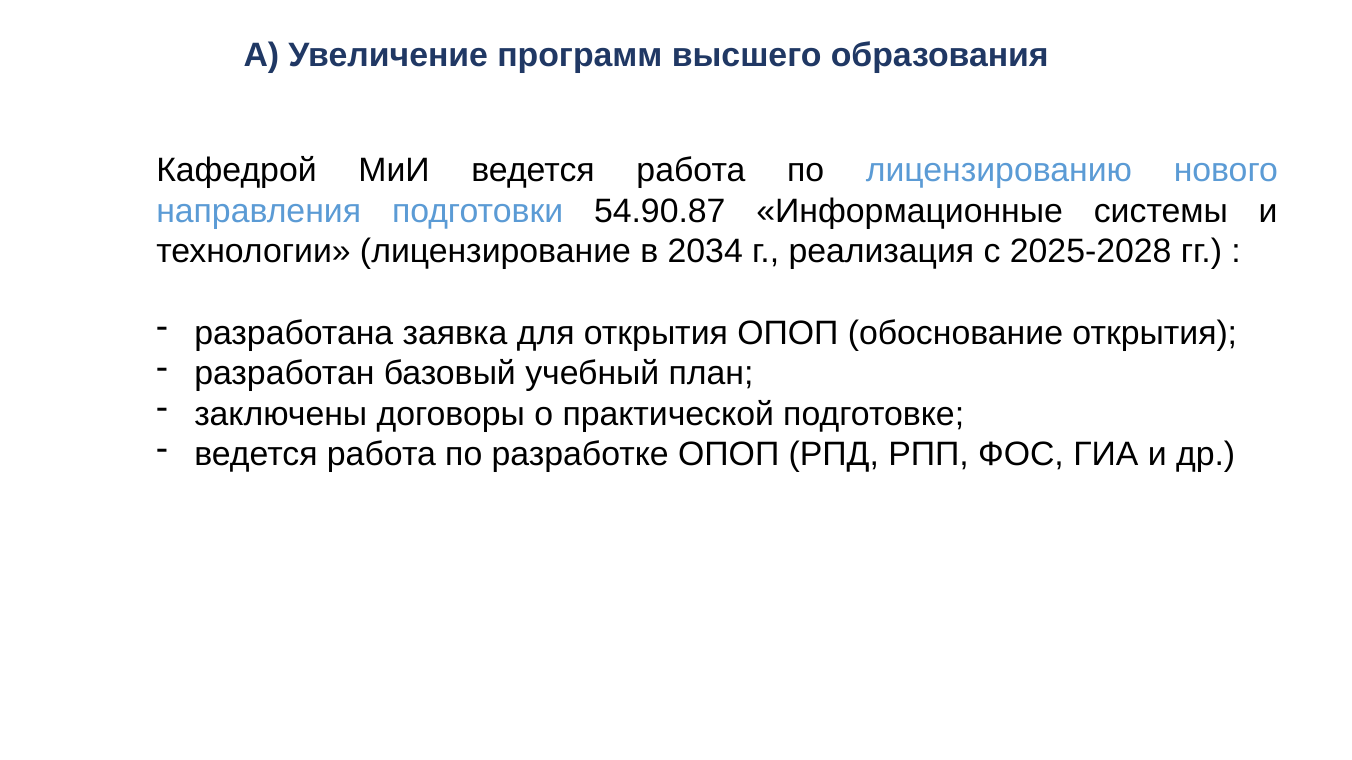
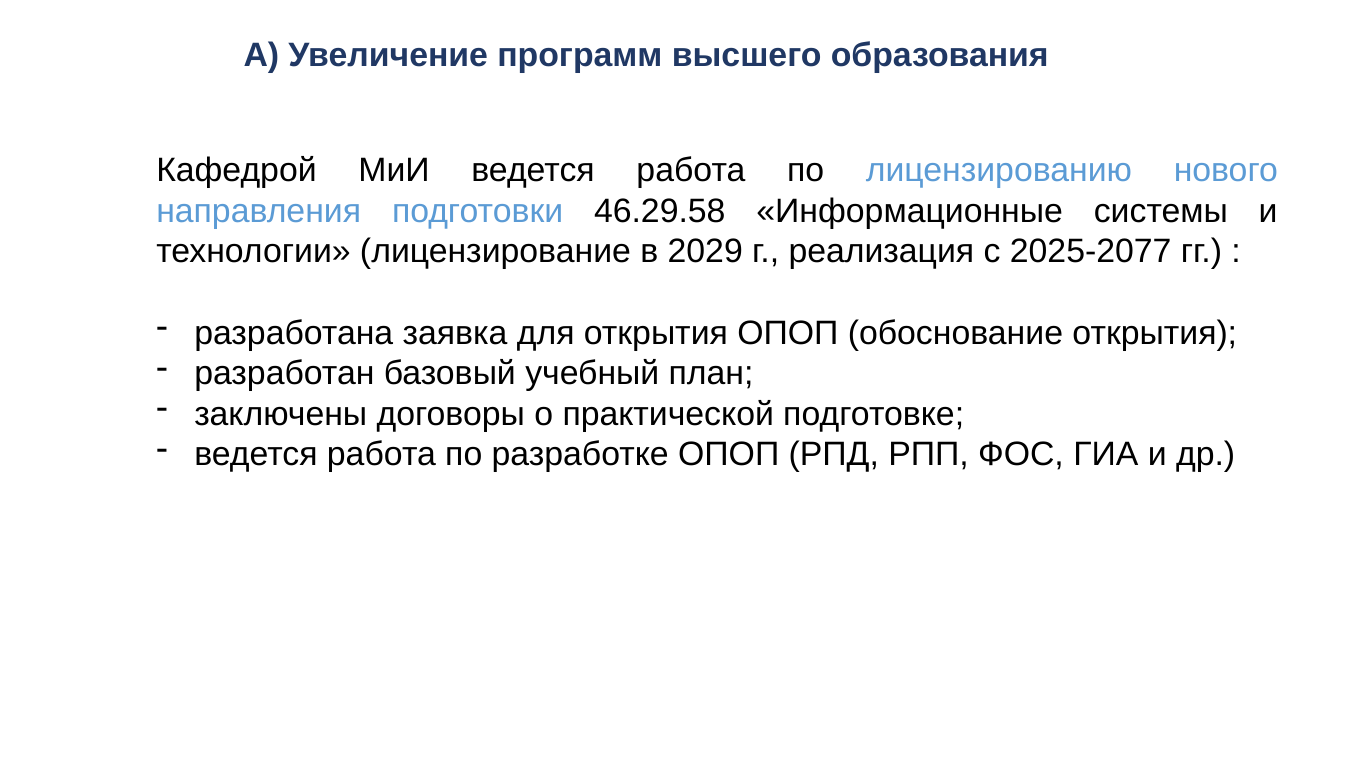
54.90.87: 54.90.87 -> 46.29.58
2034: 2034 -> 2029
2025-2028: 2025-2028 -> 2025-2077
